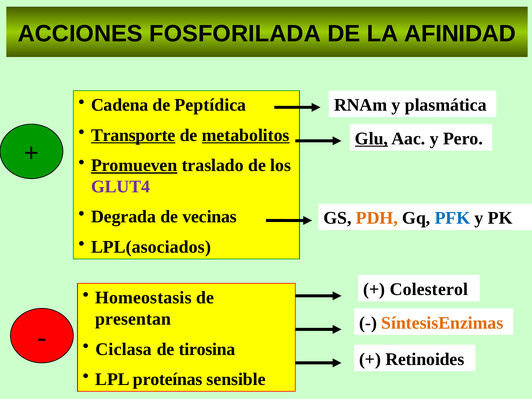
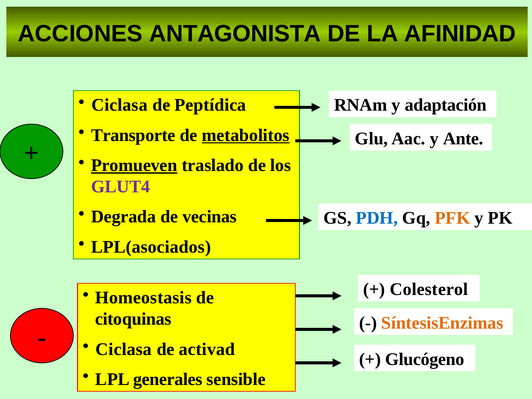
FOSFORILADA: FOSFORILADA -> ANTAGONISTA
Cadena at (120, 105): Cadena -> Ciclasa
plasmática: plasmática -> adaptación
Transporte underline: present -> none
Glu underline: present -> none
Pero: Pero -> Ante
PDH colour: orange -> blue
PFK colour: blue -> orange
presentan: presentan -> citoquinas
tirosina: tirosina -> activad
Retinoides: Retinoides -> Glucógeno
proteínas: proteínas -> generales
